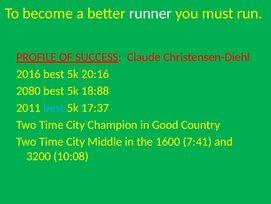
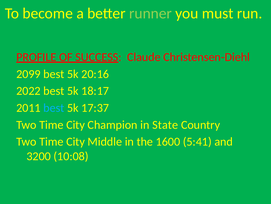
runner colour: white -> light green
2016: 2016 -> 2099
2080: 2080 -> 2022
18:88: 18:88 -> 18:17
Good: Good -> State
7:41: 7:41 -> 5:41
